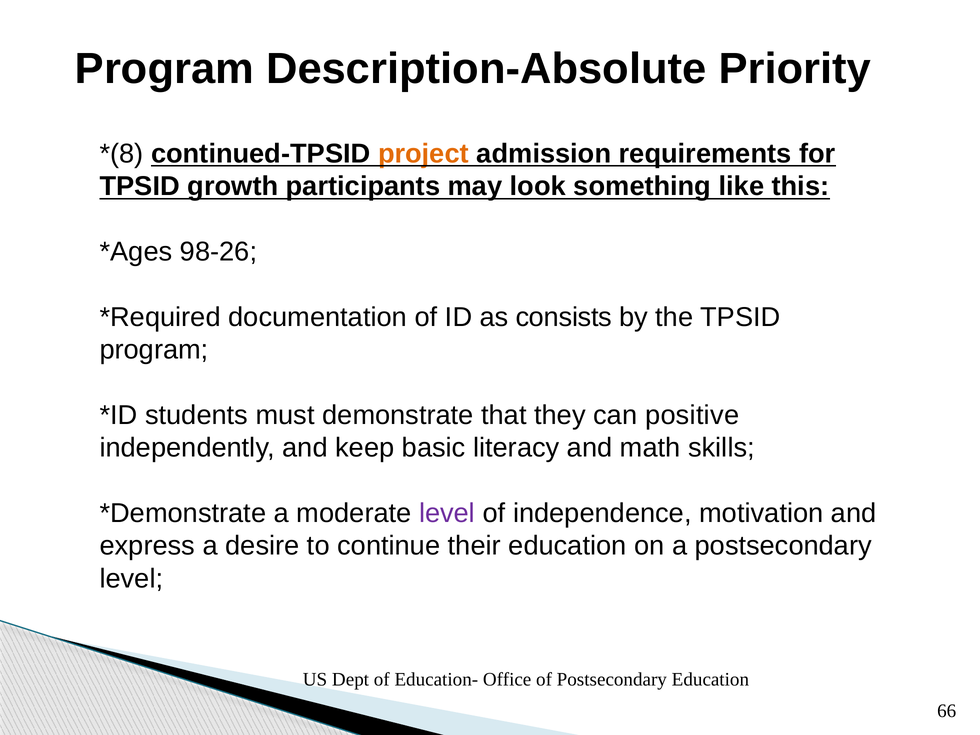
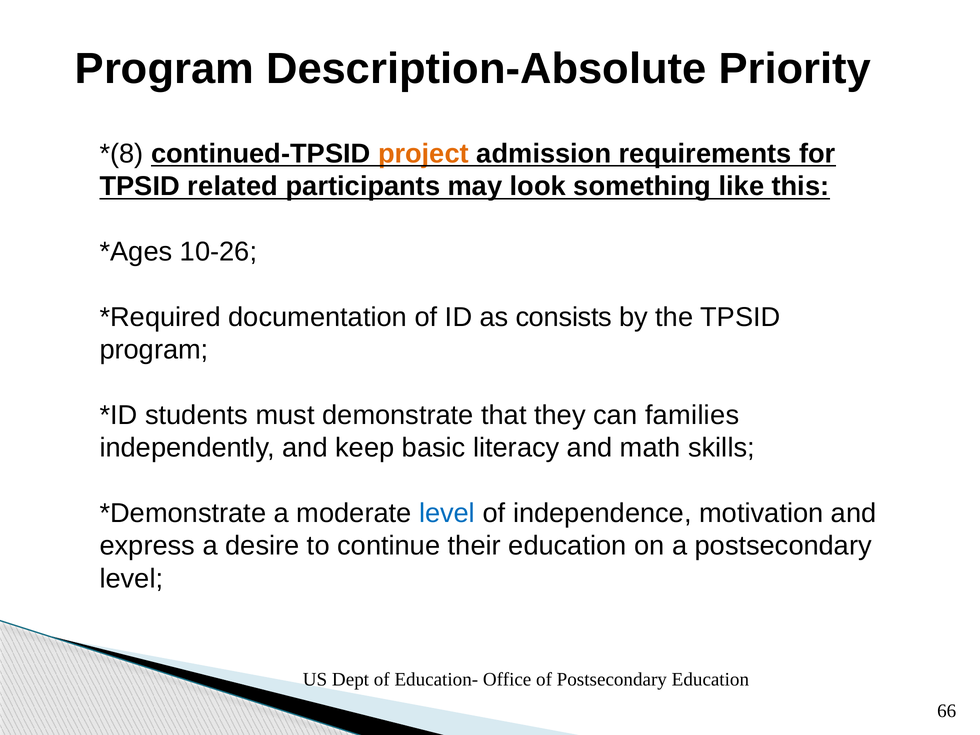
growth: growth -> related
98-26: 98-26 -> 10-26
positive: positive -> families
level at (447, 513) colour: purple -> blue
